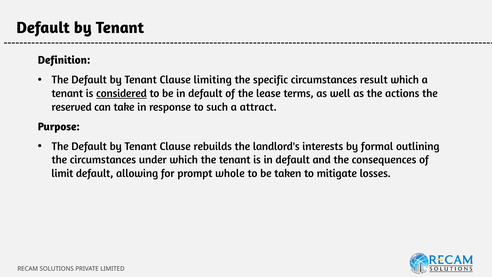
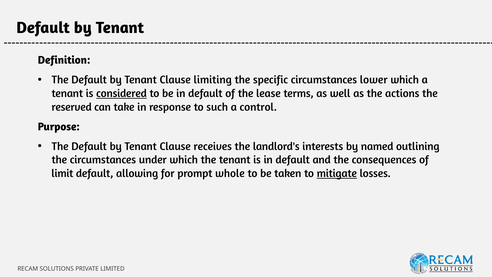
result: result -> lower
attract: attract -> control
rebuilds: rebuilds -> receives
formal: formal -> named
mitigate underline: none -> present
